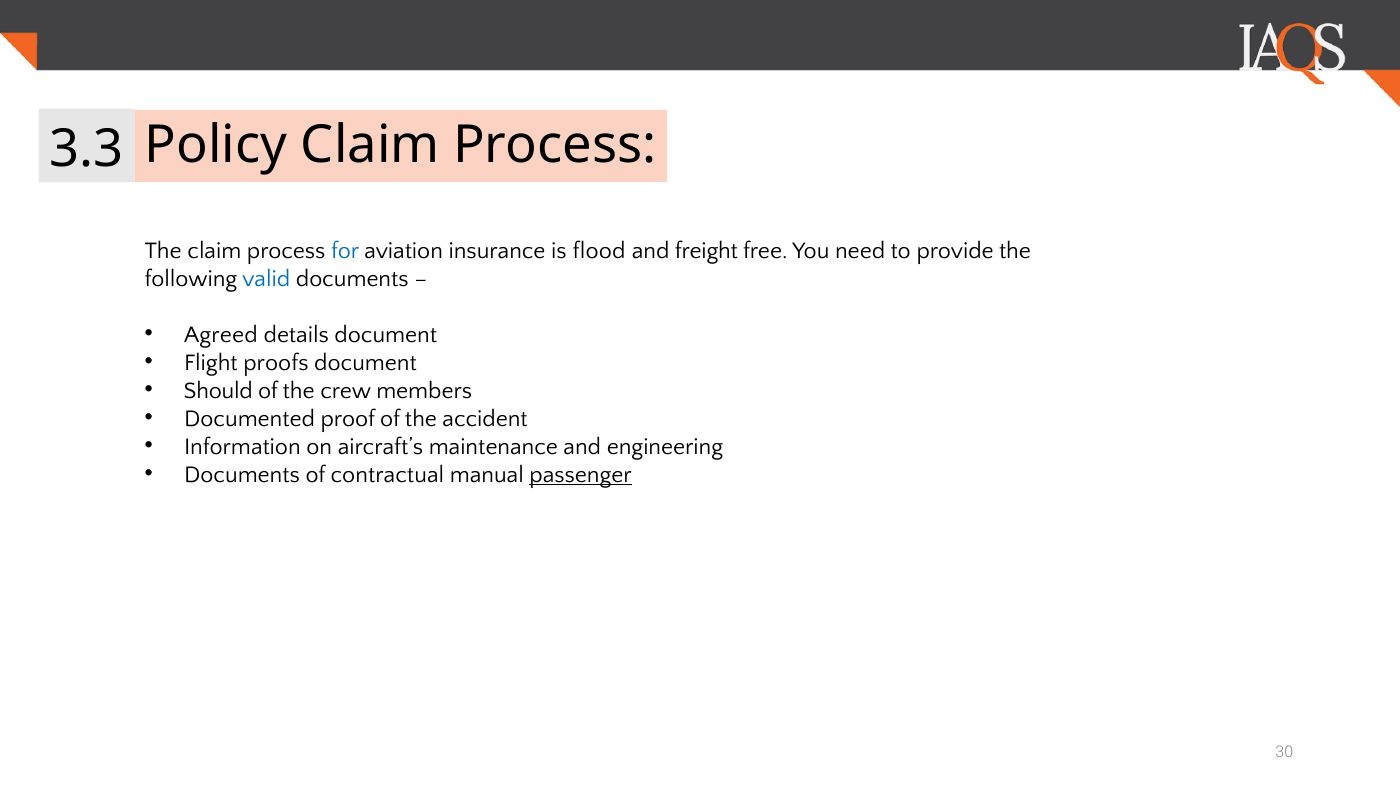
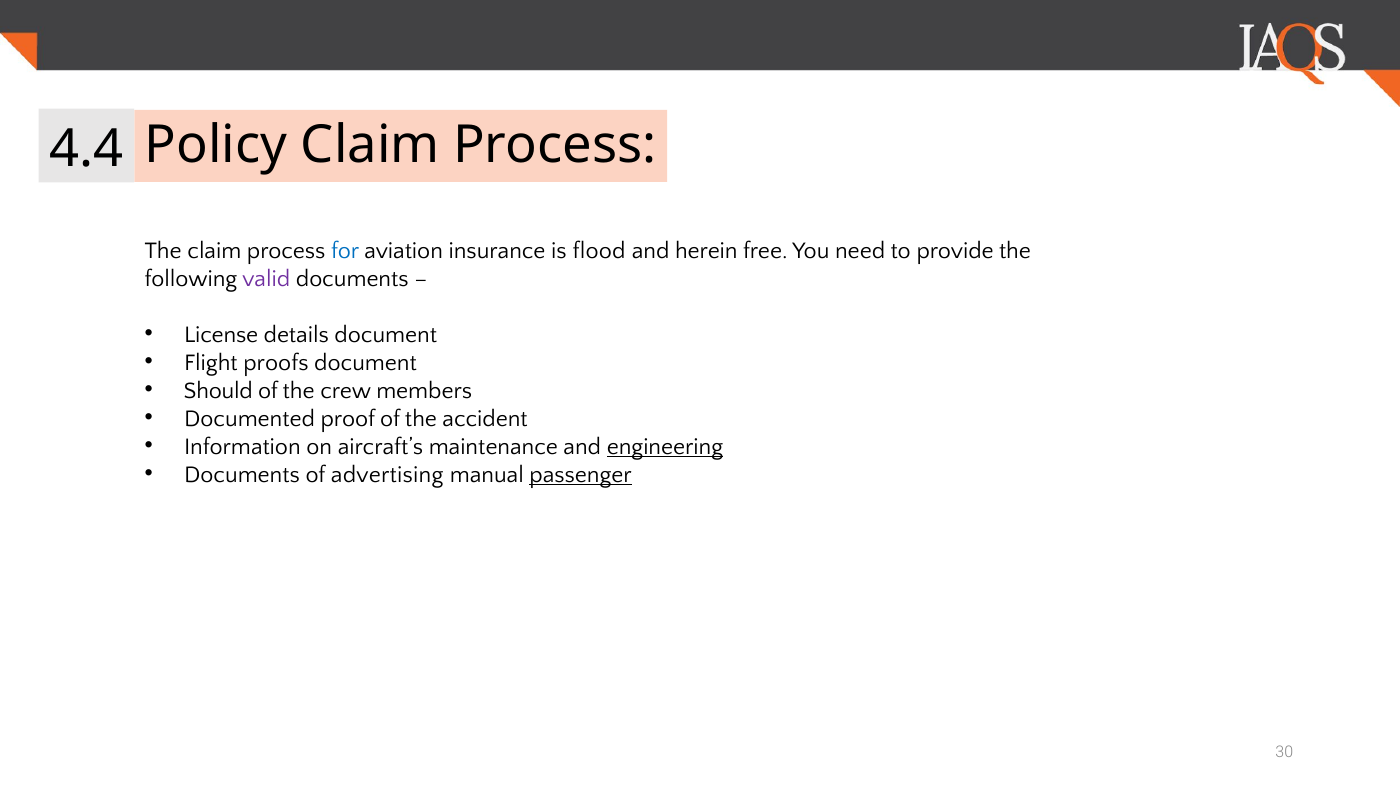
3.3: 3.3 -> 4.4
freight: freight -> herein
valid colour: blue -> purple
Agreed: Agreed -> License
engineering underline: none -> present
contractual: contractual -> advertising
